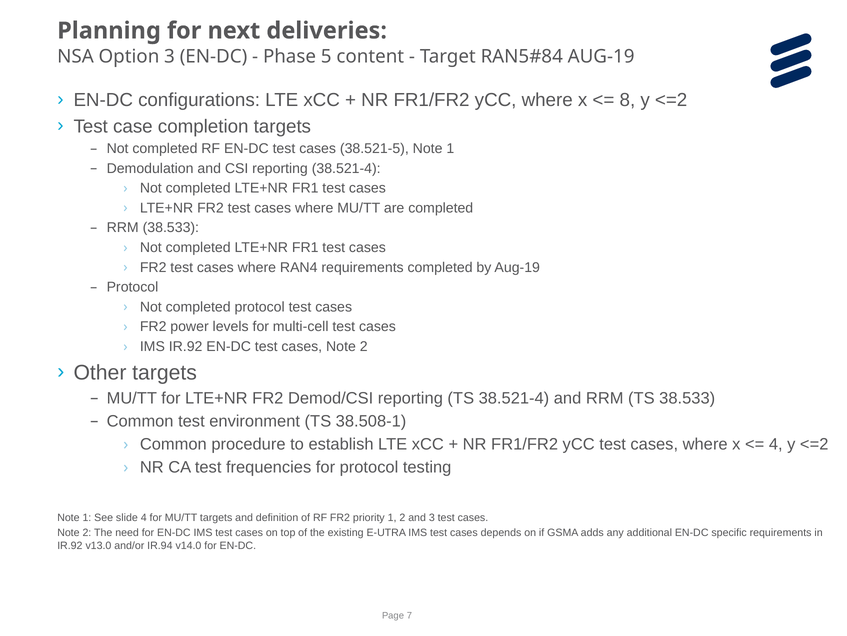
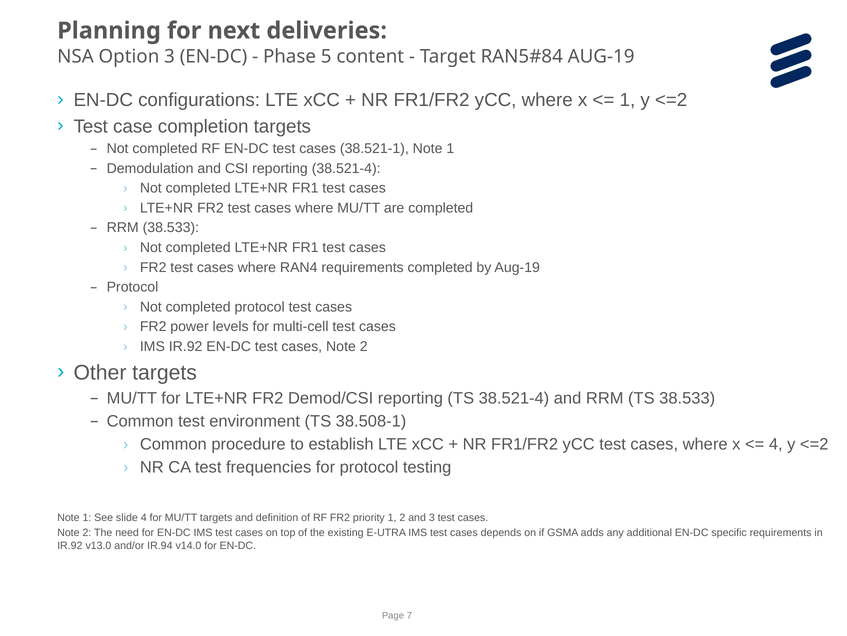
8 at (627, 100): 8 -> 1
38.521-5: 38.521-5 -> 38.521-1
